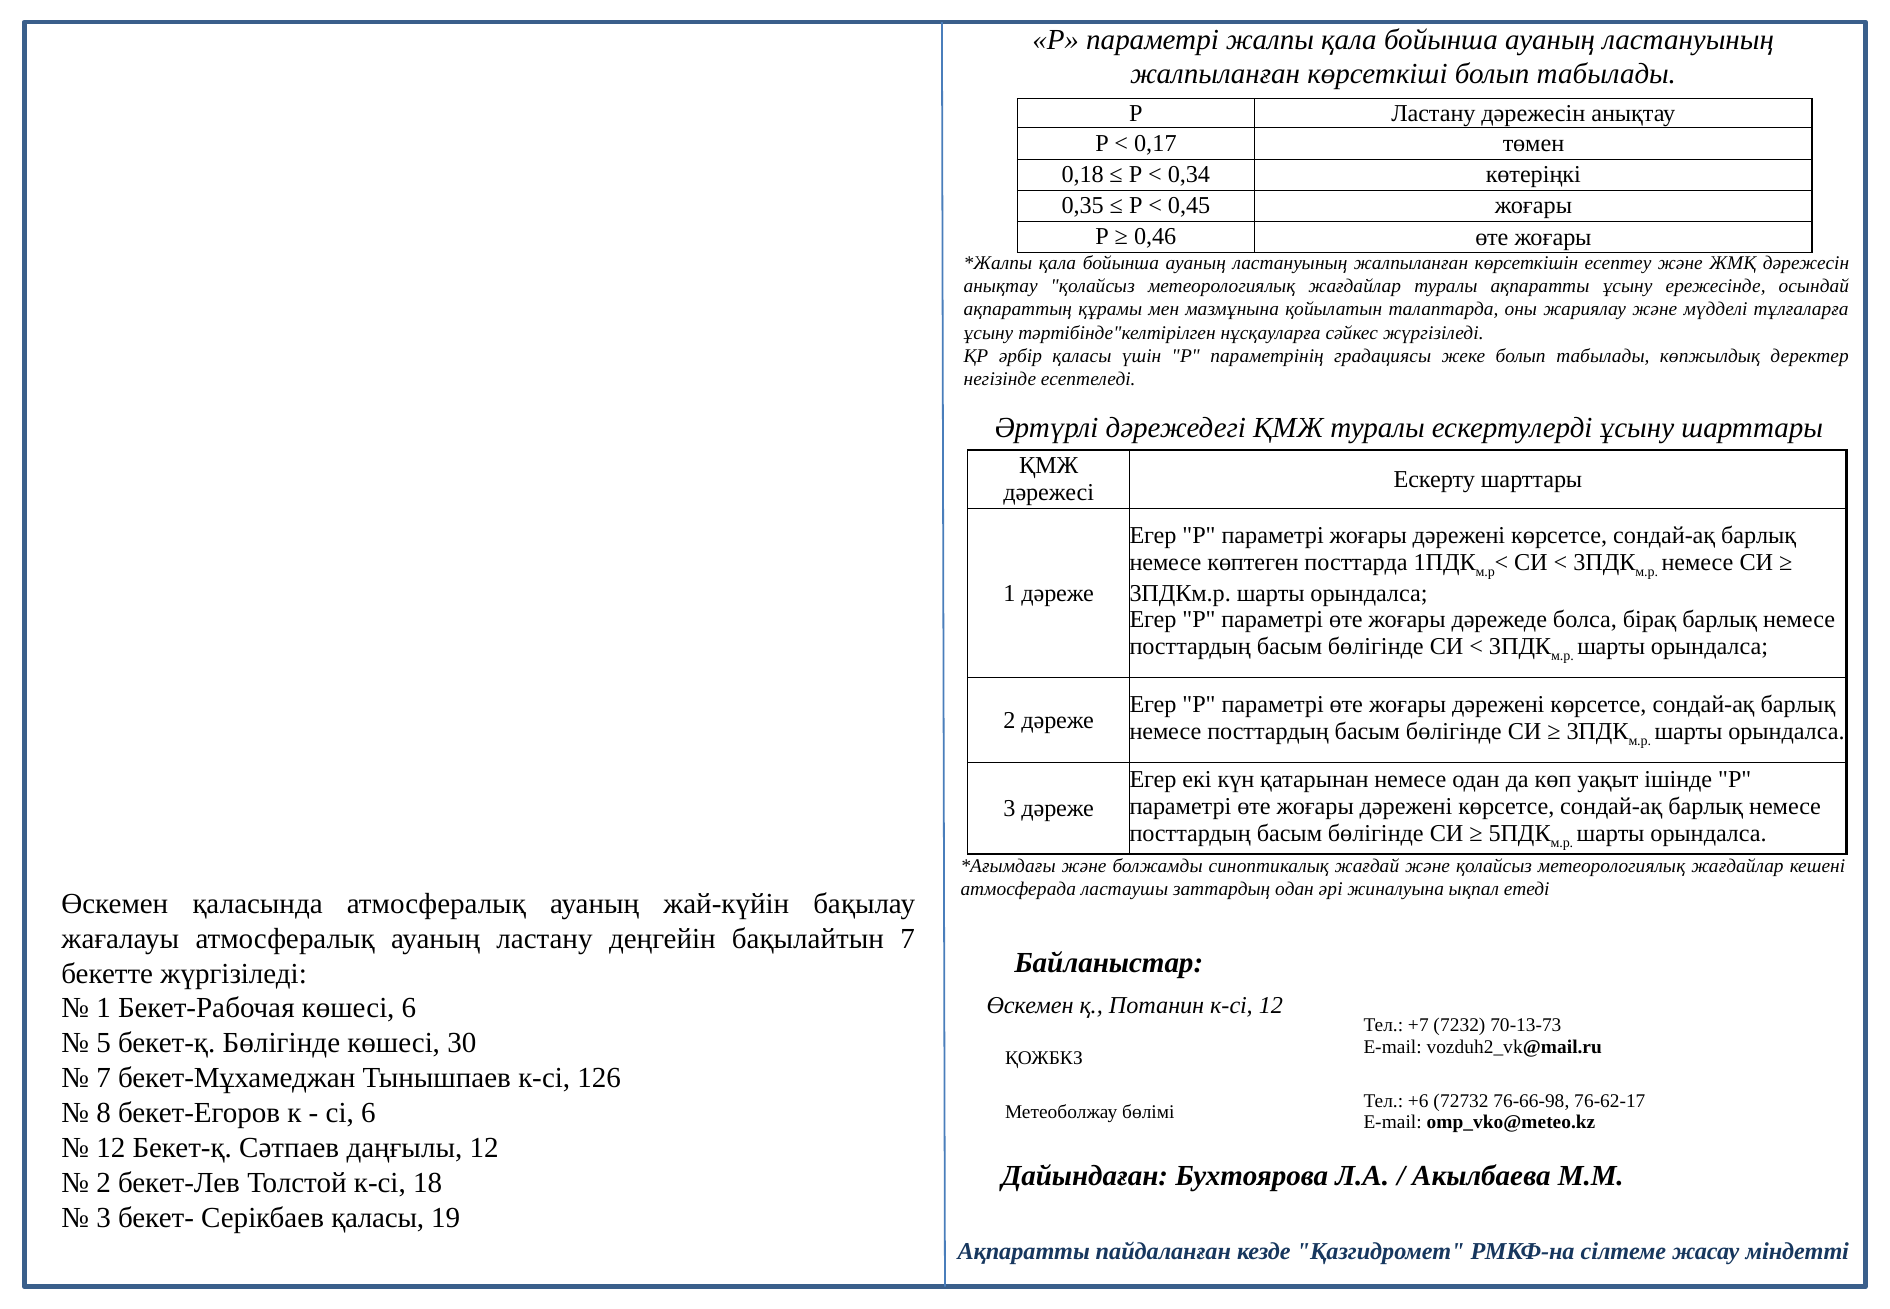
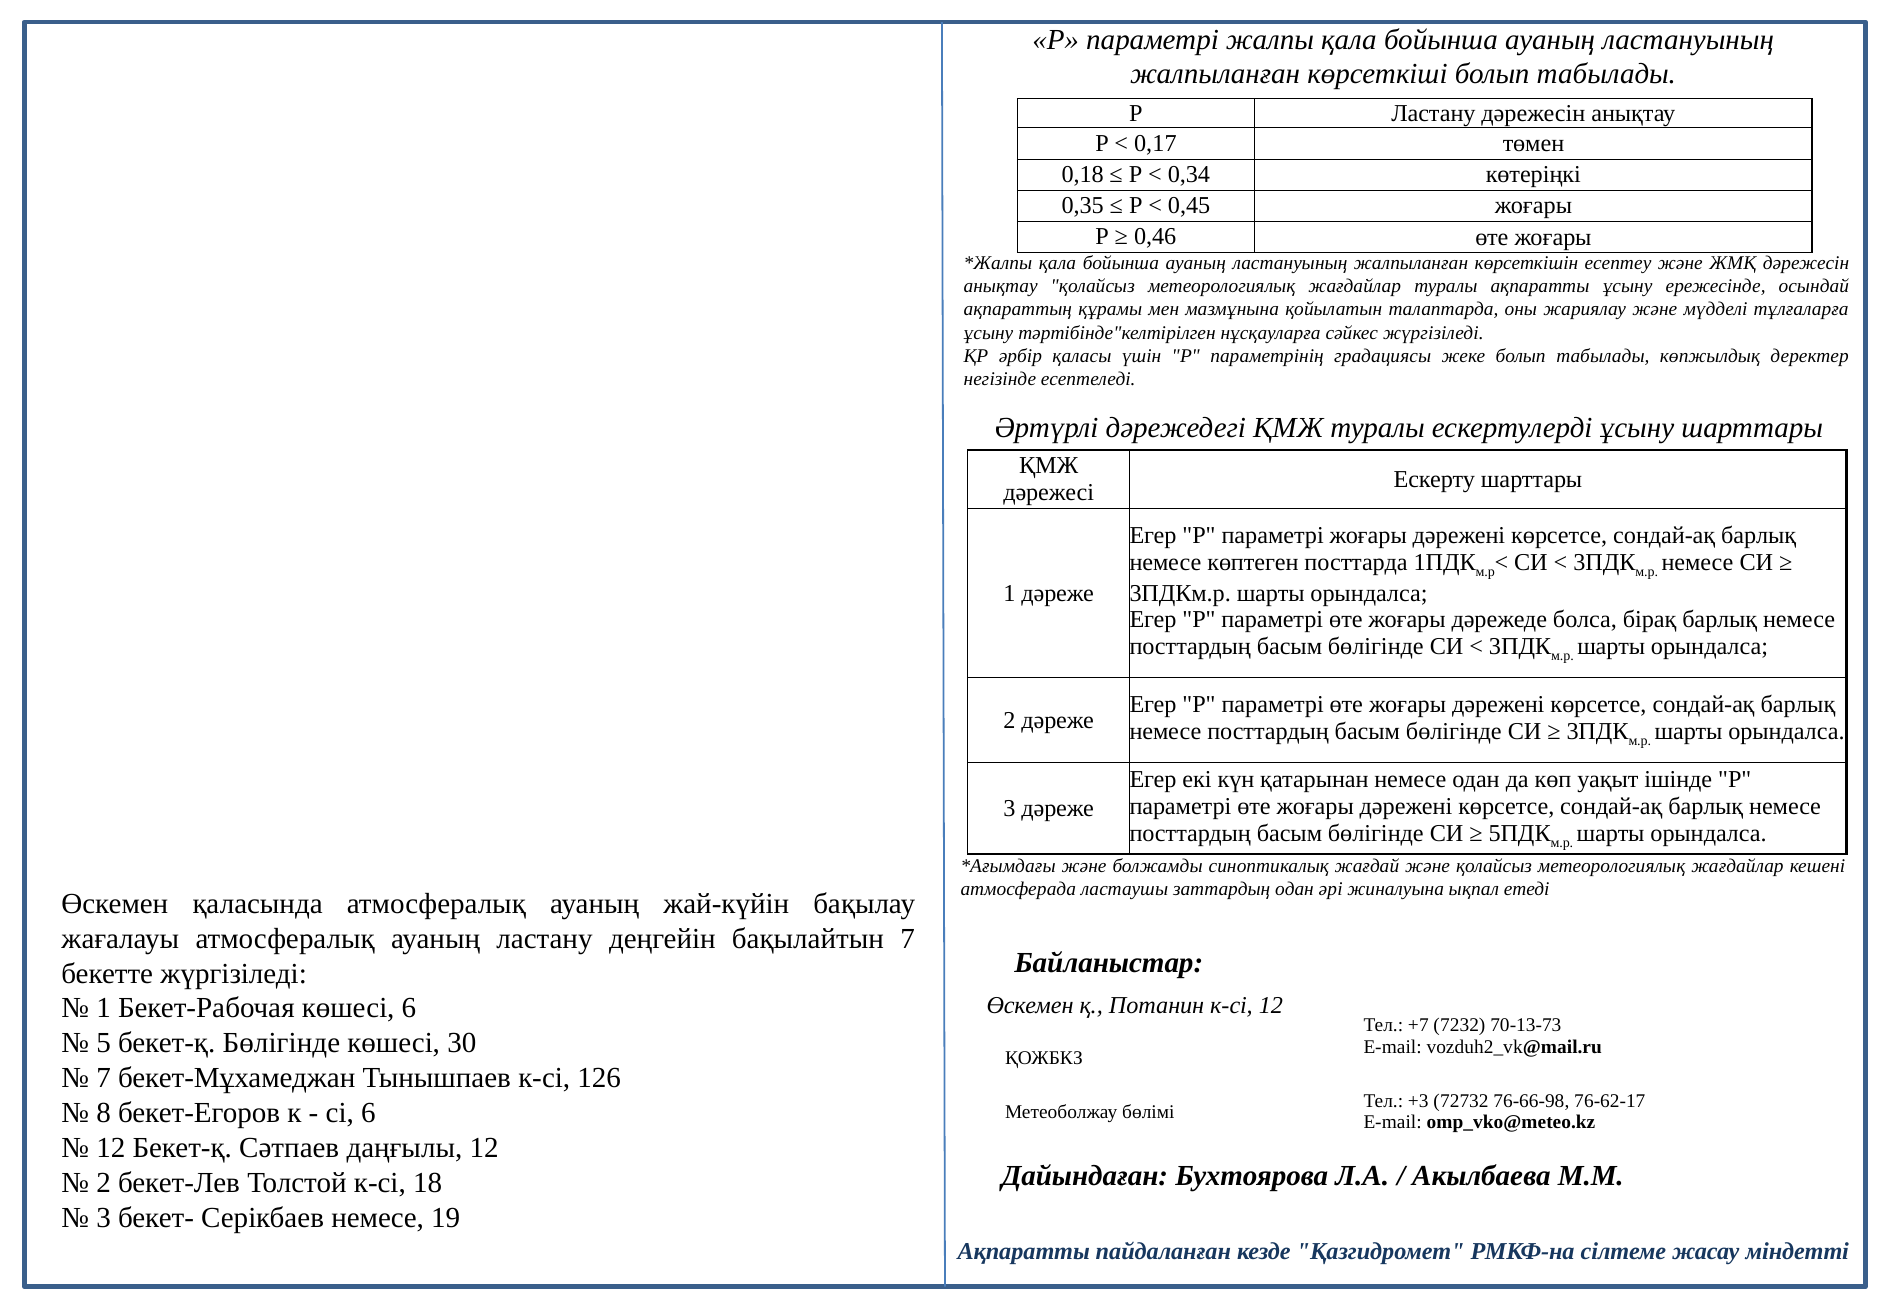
+6: +6 -> +3
Серікбаев қаласы: қаласы -> немесе
